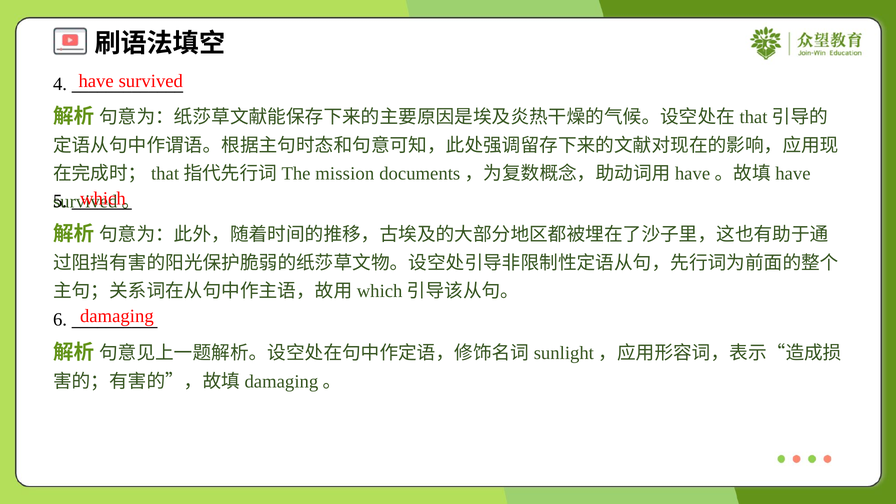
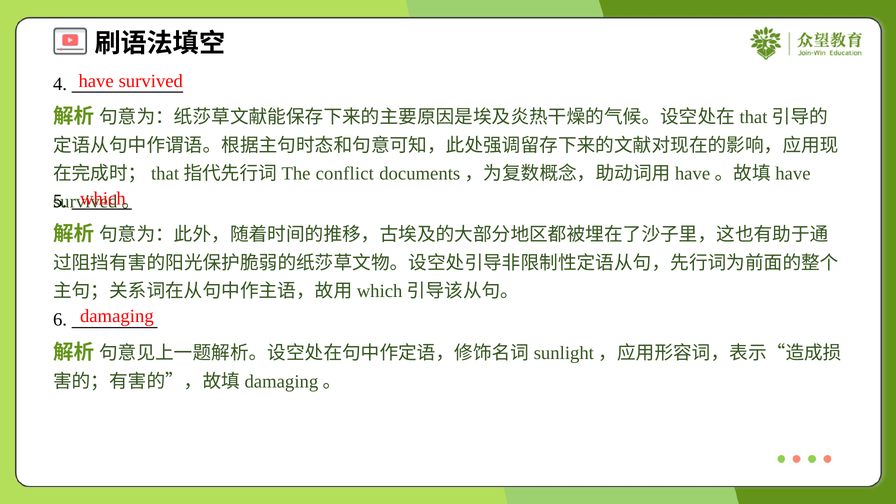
mission: mission -> conflict
